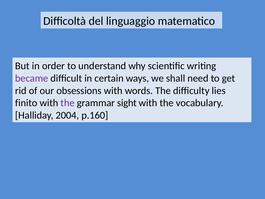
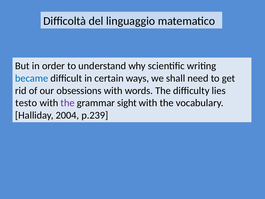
became colour: purple -> blue
finito: finito -> testo
p.160: p.160 -> p.239
